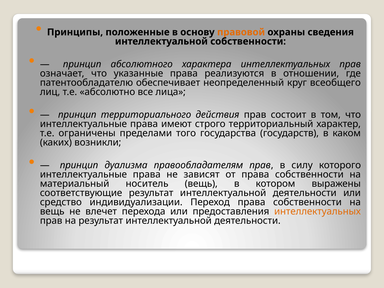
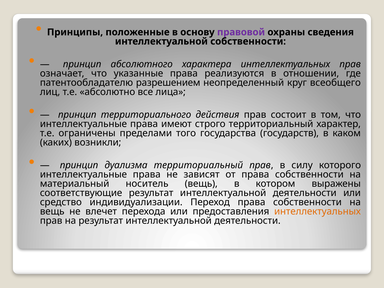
правовой colour: orange -> purple
обеспечивает: обеспечивает -> разрешением
дуализма правообладателям: правообладателям -> территориальный
